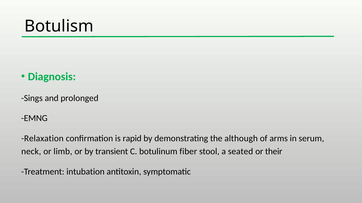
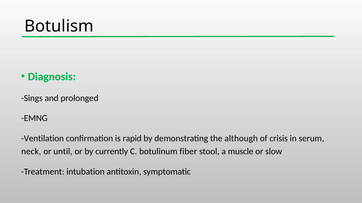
Relaxation: Relaxation -> Ventilation
arms: arms -> crisis
limb: limb -> until
transient: transient -> currently
seated: seated -> muscle
their: their -> slow
